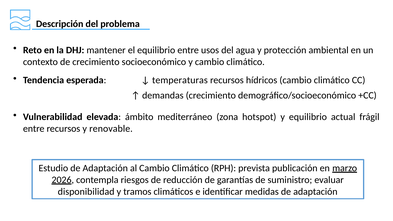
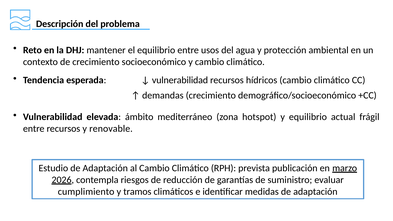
temperaturas at (180, 80): temperaturas -> vulnerabilidad
disponibilidad: disponibilidad -> cumplimiento
